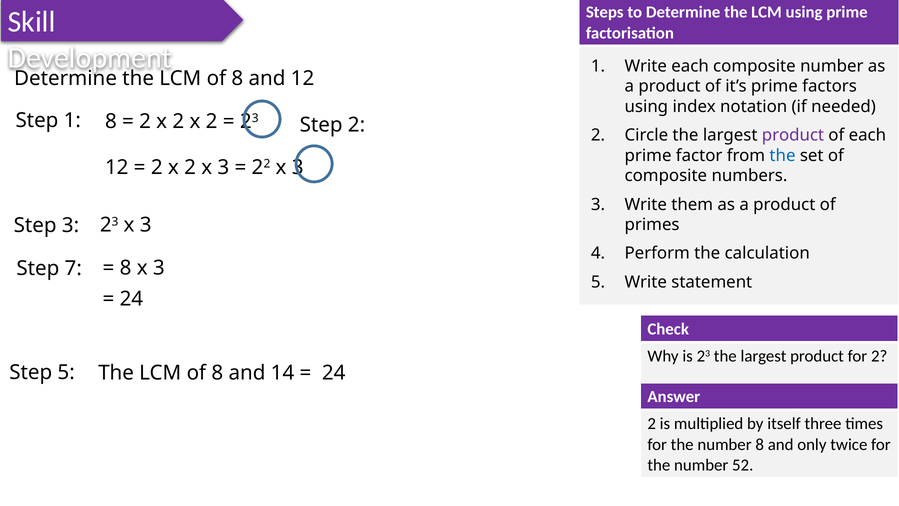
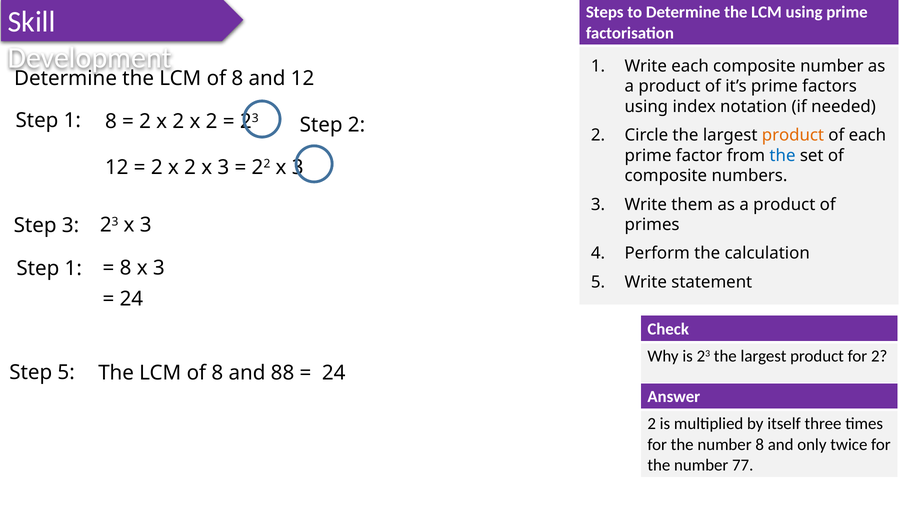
product at (793, 135) colour: purple -> orange
7 at (73, 268): 7 -> 1
14: 14 -> 88
52: 52 -> 77
